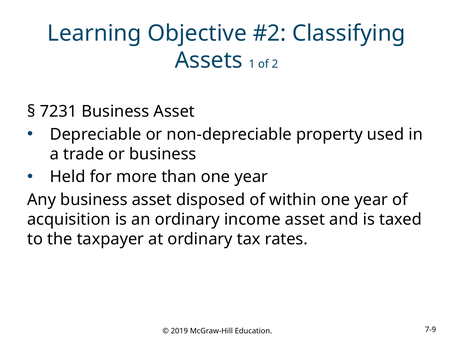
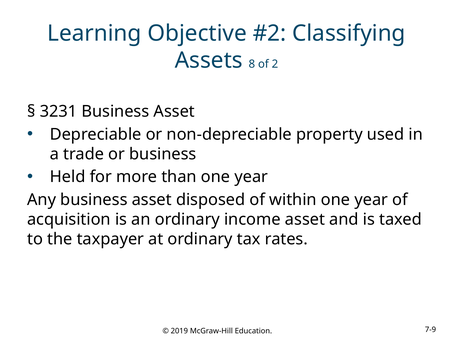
1: 1 -> 8
7231: 7231 -> 3231
